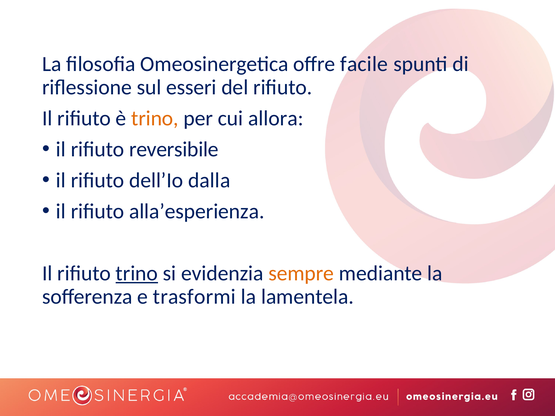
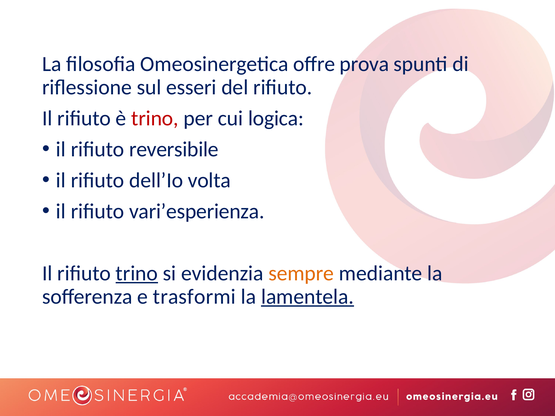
facile: facile -> prova
trino at (155, 118) colour: orange -> red
allora: allora -> logica
dalla: dalla -> volta
alla’esperienza: alla’esperienza -> vari’esperienza
lamentela underline: none -> present
